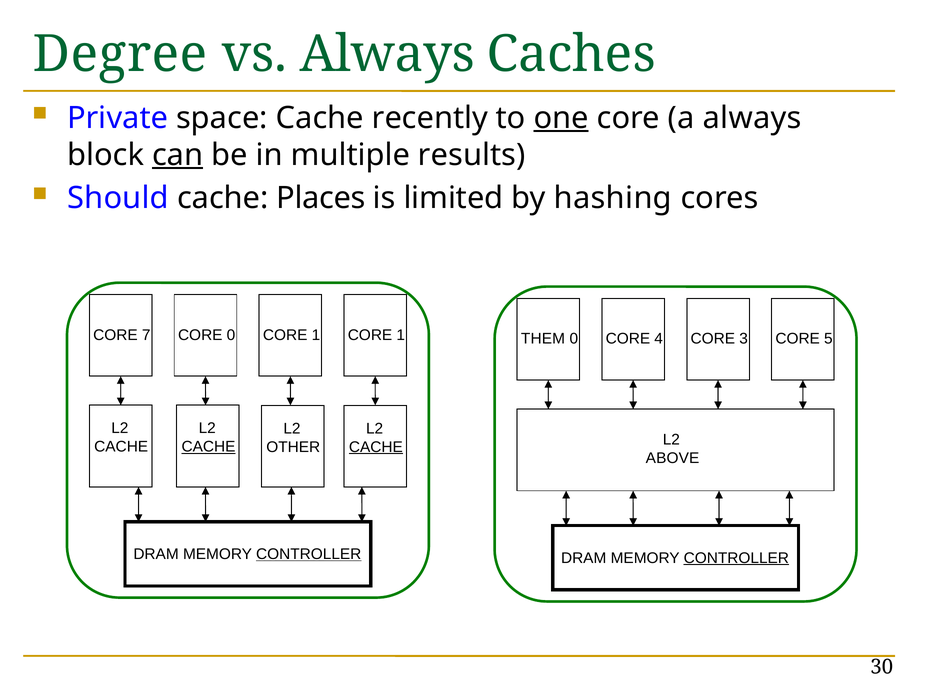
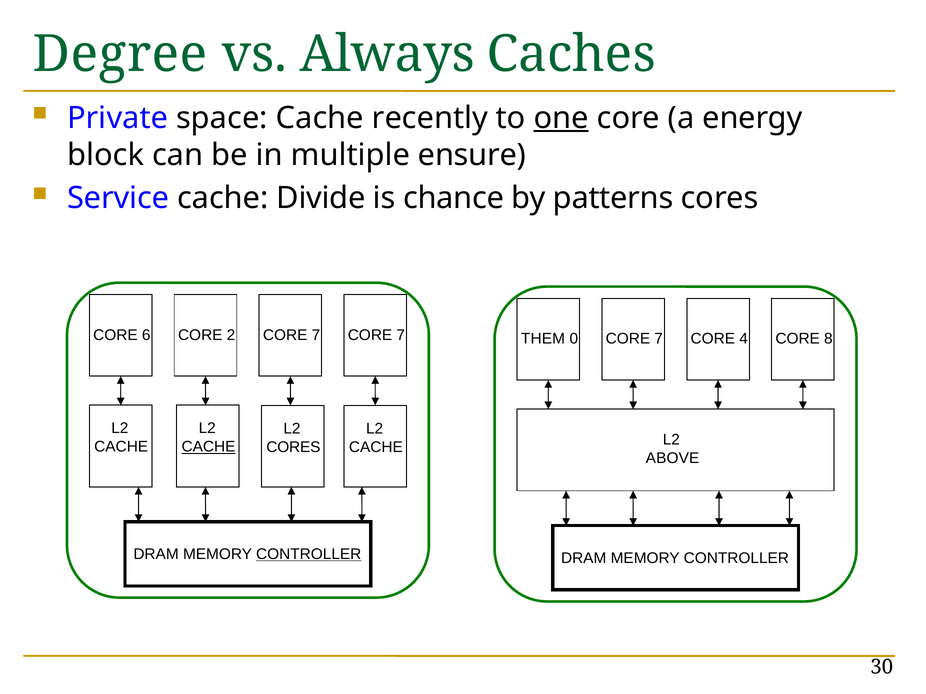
a always: always -> energy
can underline: present -> none
results: results -> ensure
Should: Should -> Service
Places: Places -> Divide
limited: limited -> chance
hashing: hashing -> patterns
7: 7 -> 6
CORE 0: 0 -> 2
1 at (316, 335): 1 -> 7
1 at (401, 335): 1 -> 7
0 CORE 4: 4 -> 7
3: 3 -> 4
5: 5 -> 8
OTHER at (293, 447): OTHER -> CORES
CACHE at (376, 447) underline: present -> none
CONTROLLER at (736, 558) underline: present -> none
